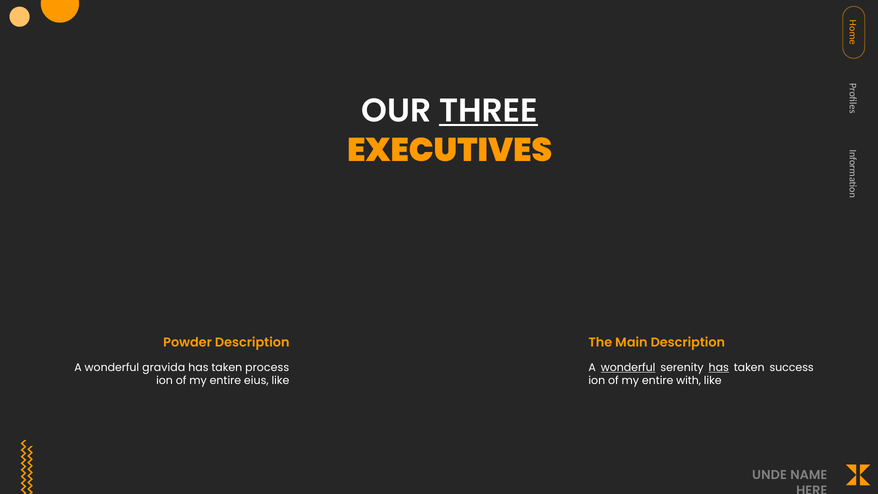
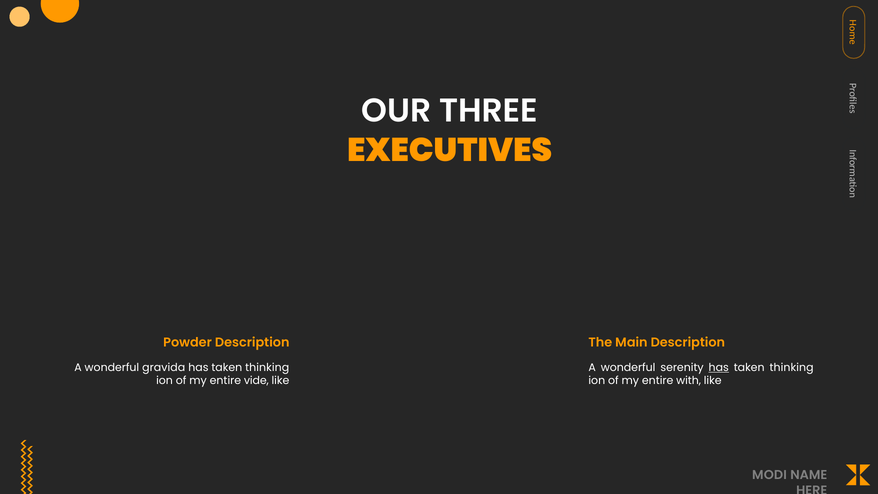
THREE underline: present -> none
process at (267, 367): process -> thinking
wonderful at (628, 367) underline: present -> none
success at (792, 367): success -> thinking
eius: eius -> vide
UNDE: UNDE -> MODI
